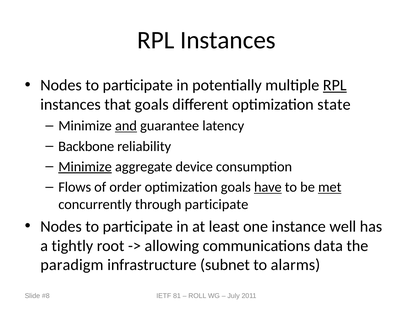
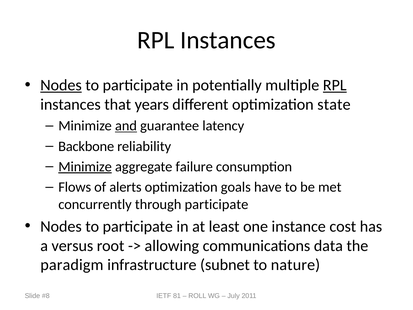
Nodes at (61, 85) underline: none -> present
that goals: goals -> years
device: device -> failure
order: order -> alerts
have underline: present -> none
met underline: present -> none
well: well -> cost
tightly: tightly -> versus
alarms: alarms -> nature
